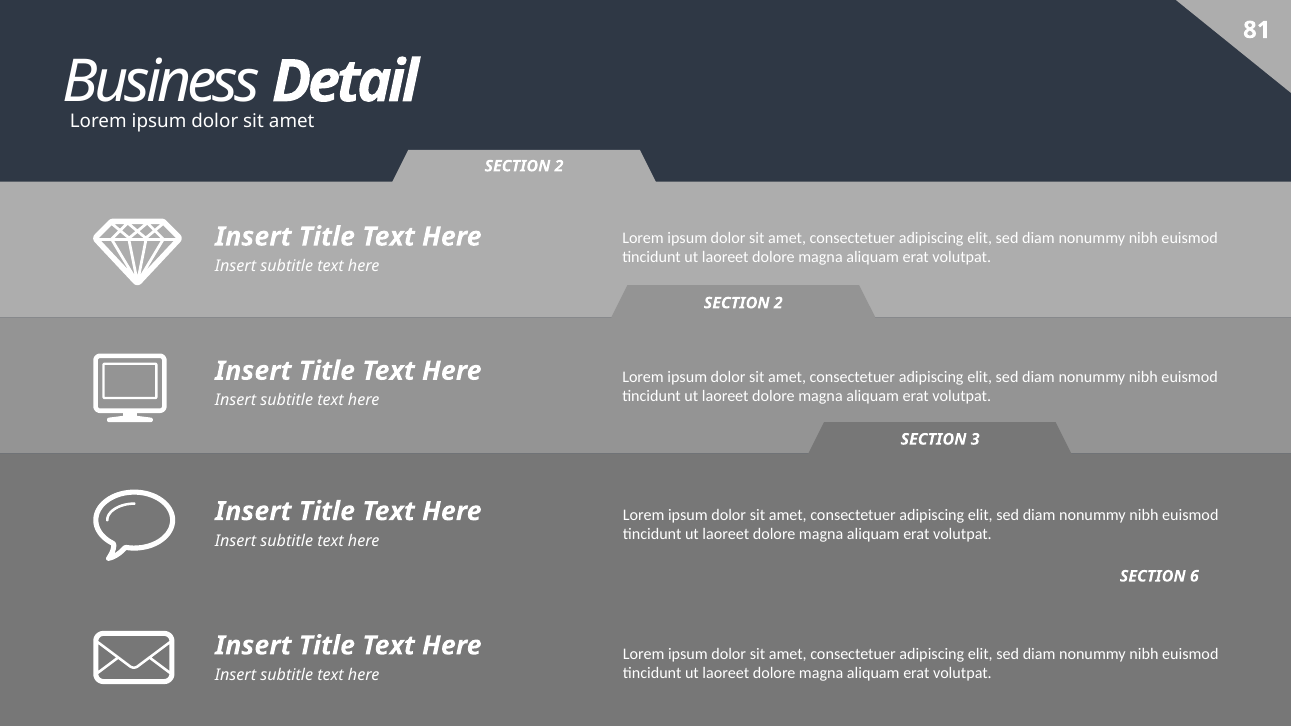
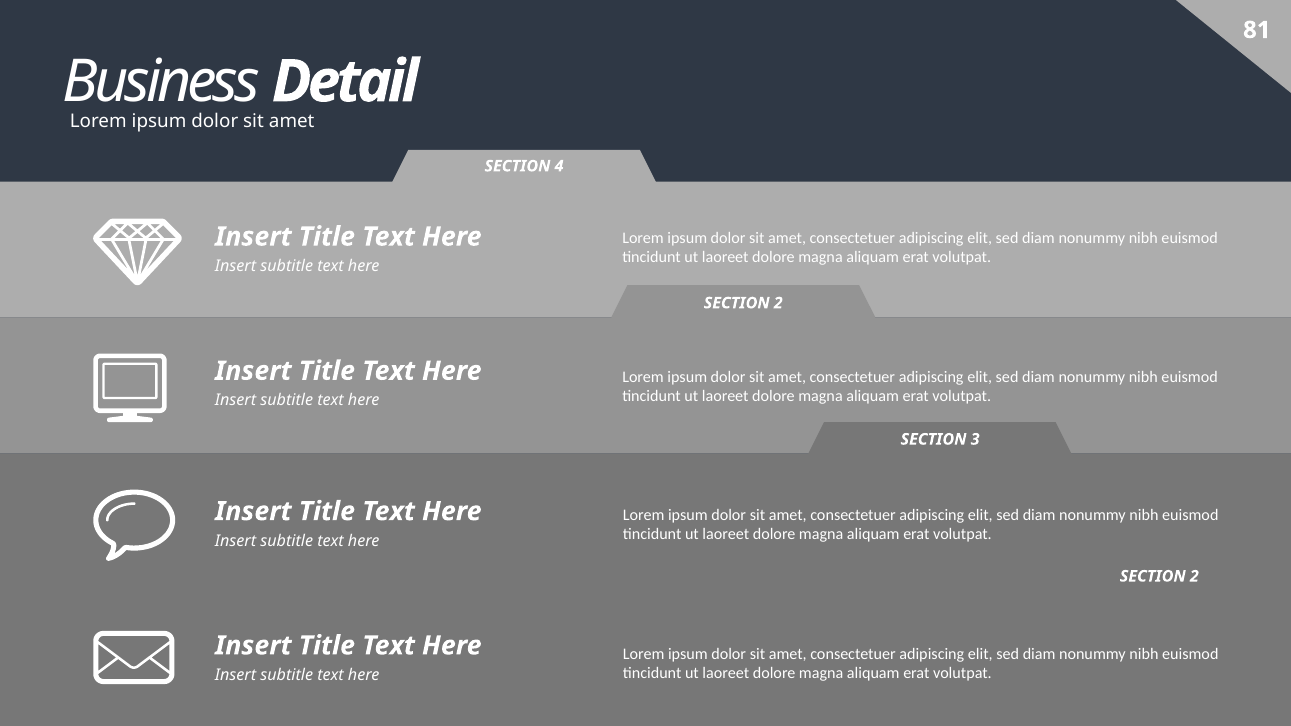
2 at (559, 166): 2 -> 4
6 at (1194, 576): 6 -> 2
